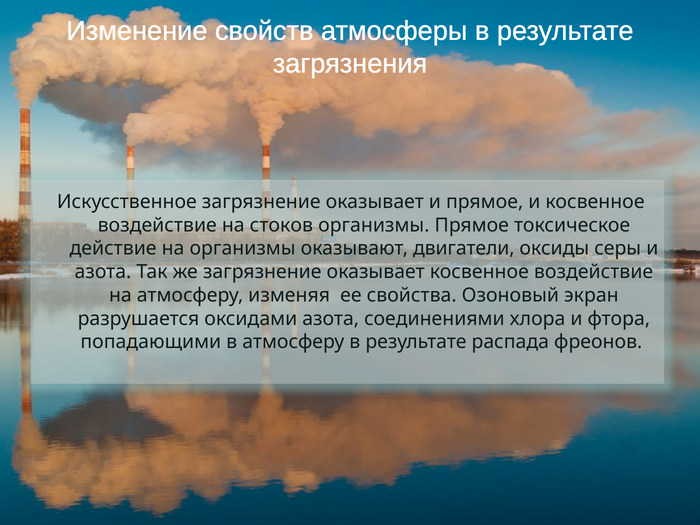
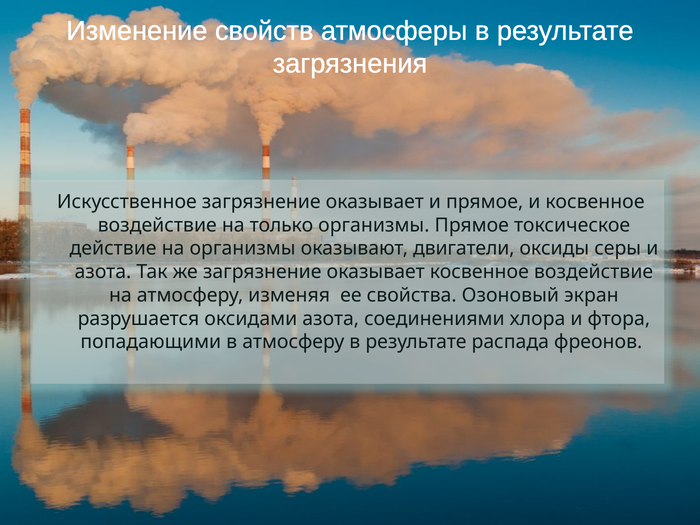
стоков: стоков -> только
